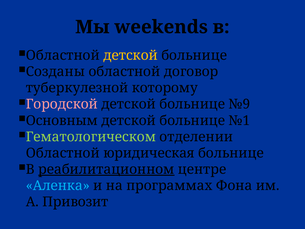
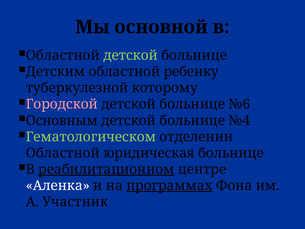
weekends: weekends -> основной
детской at (131, 55) colour: yellow -> light green
Созданы: Созданы -> Детским
договор: договор -> ребенку
№9: №9 -> №6
№1: №1 -> №4
Аленка colour: light blue -> white
программах underline: none -> present
Привозит: Привозит -> Участник
